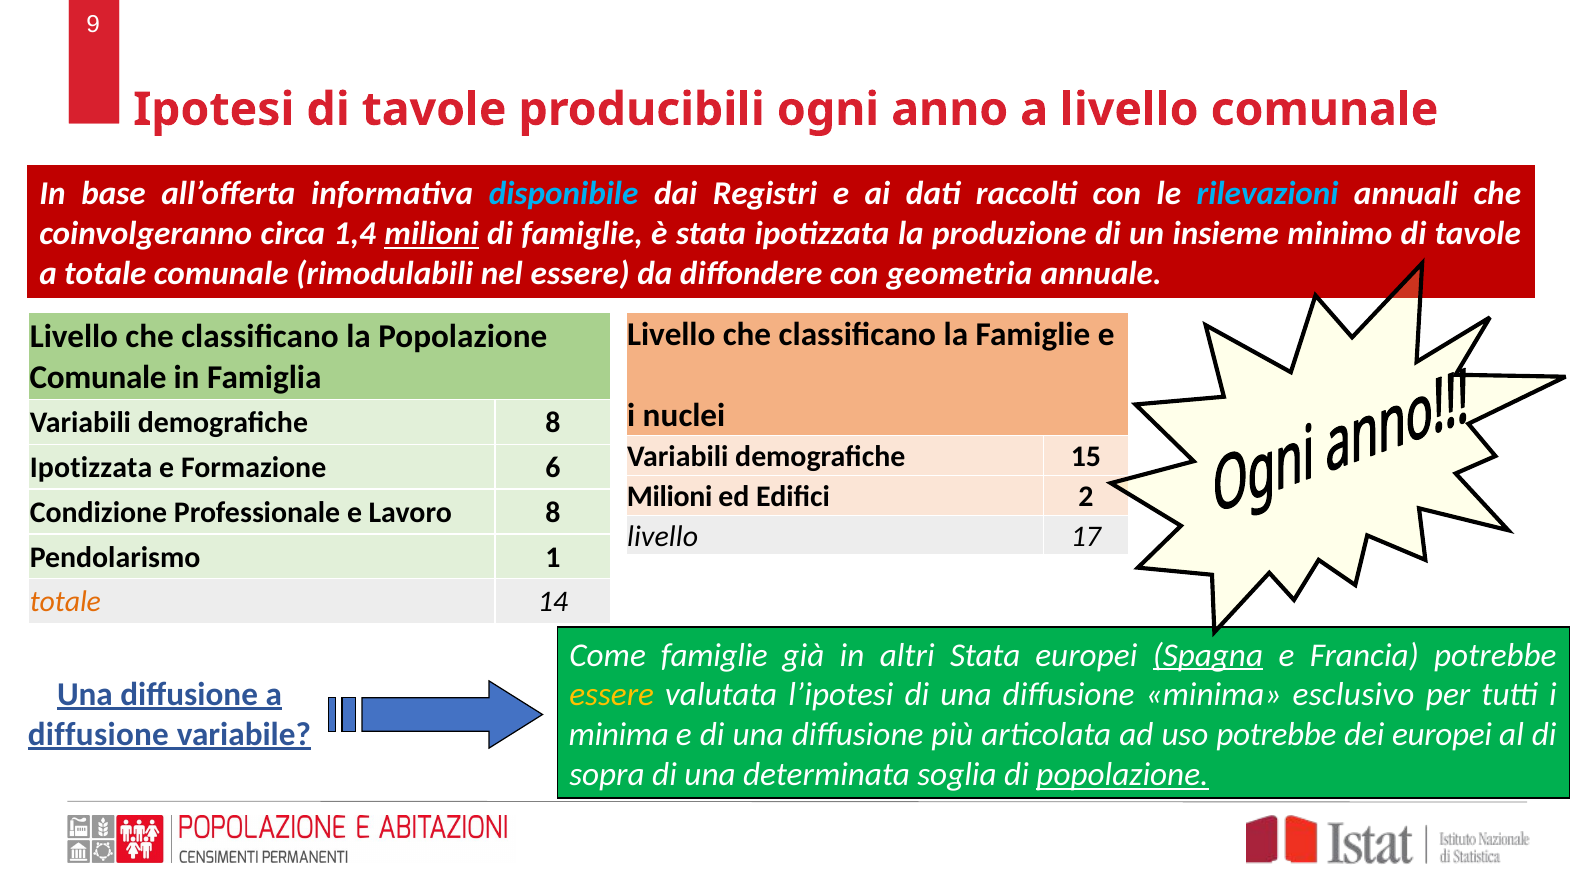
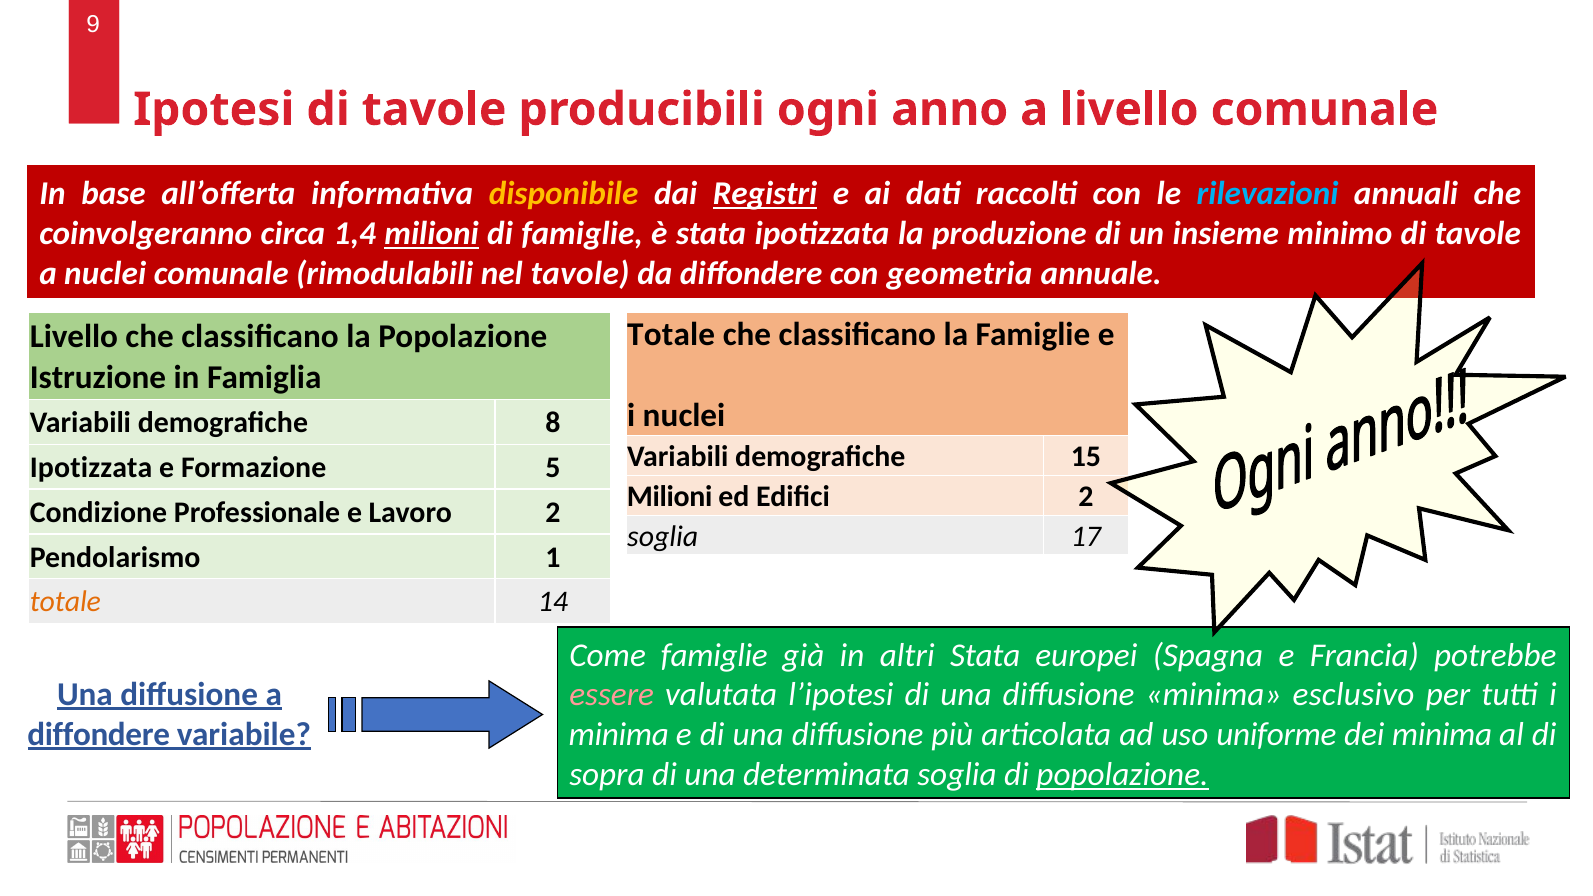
disponibile colour: light blue -> yellow
Registri underline: none -> present
a totale: totale -> nuclei
nel essere: essere -> tavole
Livello at (671, 334): Livello -> Totale
Comunale at (98, 377): Comunale -> Istruzione
6: 6 -> 5
Lavoro 8: 8 -> 2
livello at (663, 536): livello -> soglia
Spagna underline: present -> none
essere at (612, 695) colour: yellow -> pink
diffusione at (98, 734): diffusione -> diffondere
uso potrebbe: potrebbe -> uniforme
dei europei: europei -> minima
